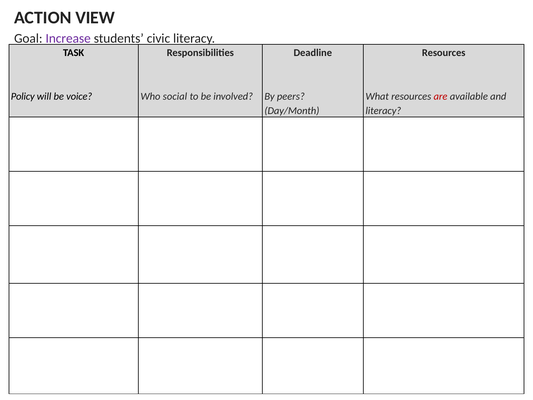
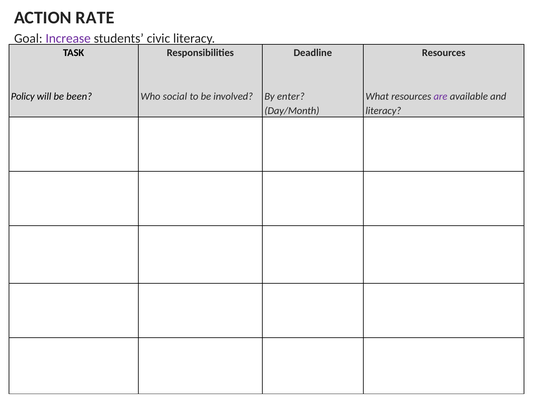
VIEW: VIEW -> RATE
voice: voice -> been
peers: peers -> enter
are colour: red -> purple
